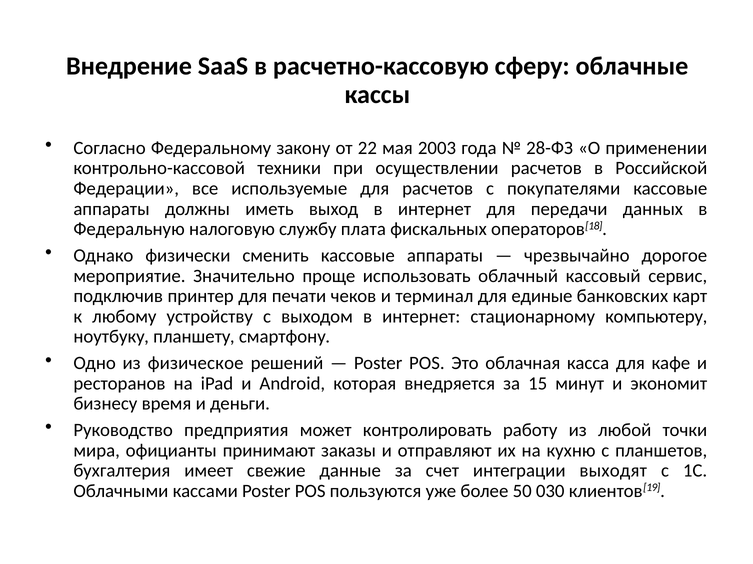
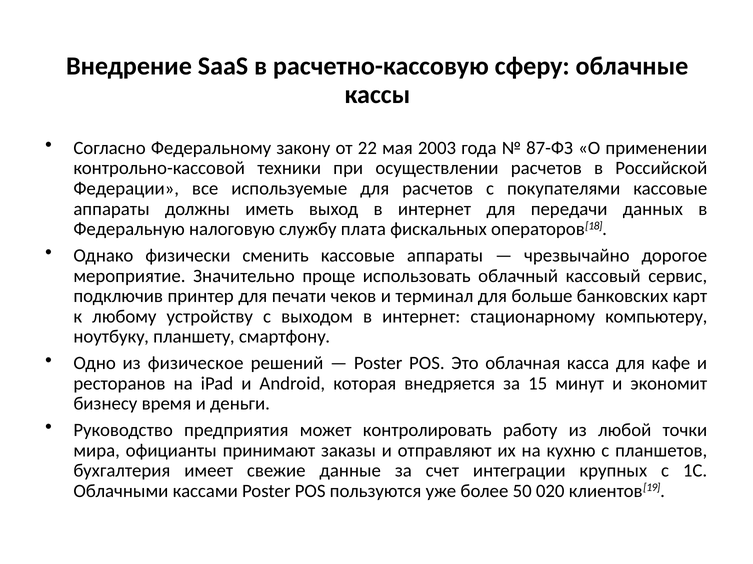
28-ФЗ: 28-ФЗ -> 87-ФЗ
единые: единые -> больше
выходят: выходят -> крупных
030: 030 -> 020
